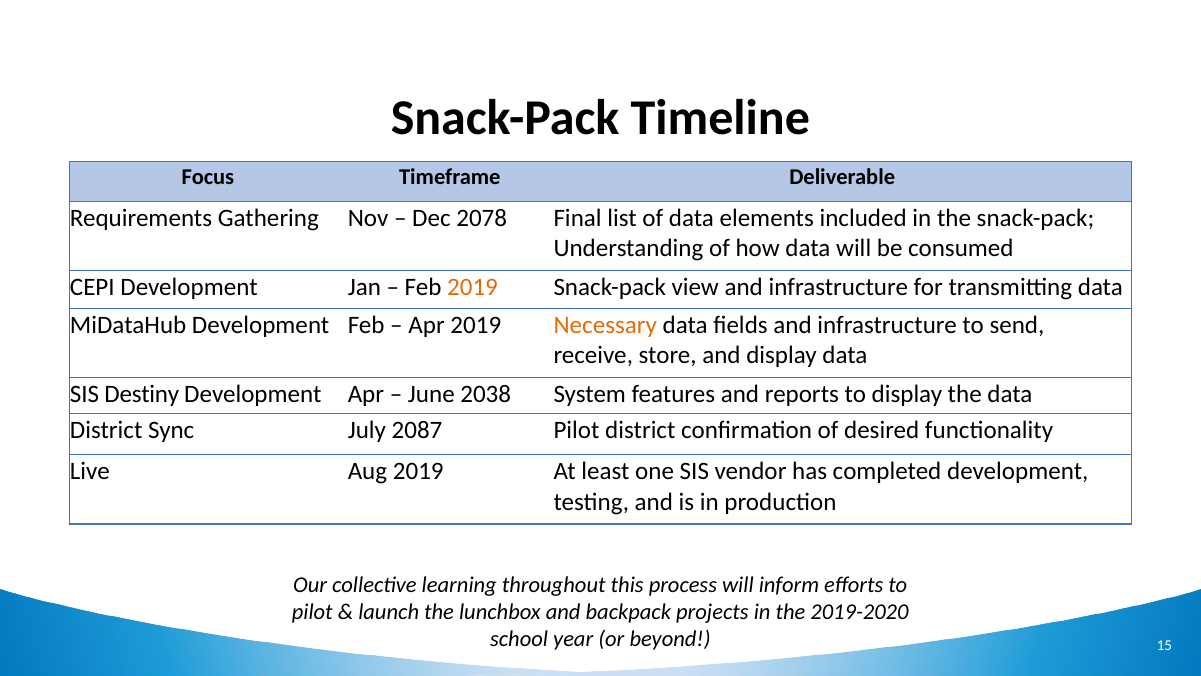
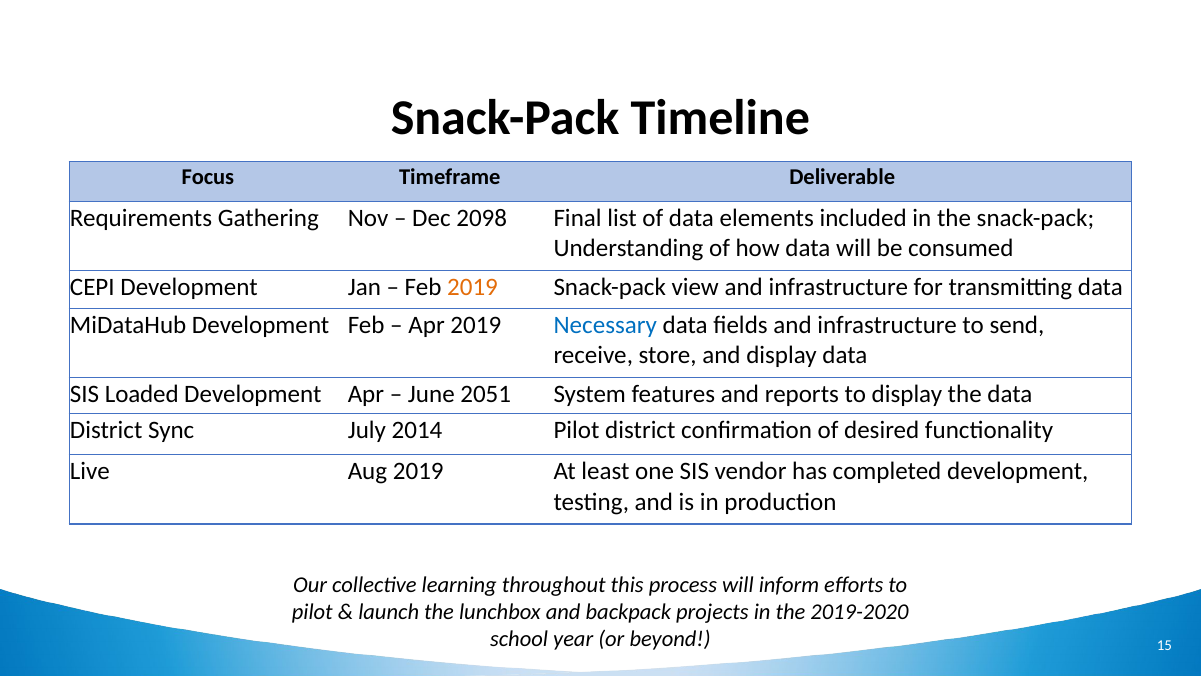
2078: 2078 -> 2098
Necessary colour: orange -> blue
Destiny: Destiny -> Loaded
2038: 2038 -> 2051
2087: 2087 -> 2014
